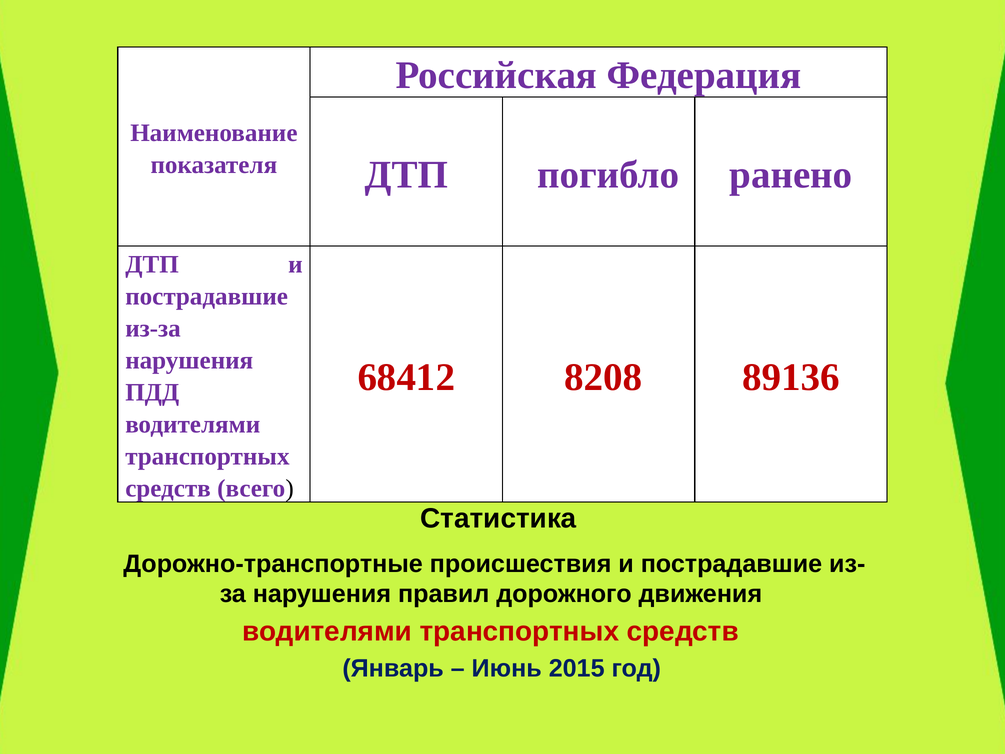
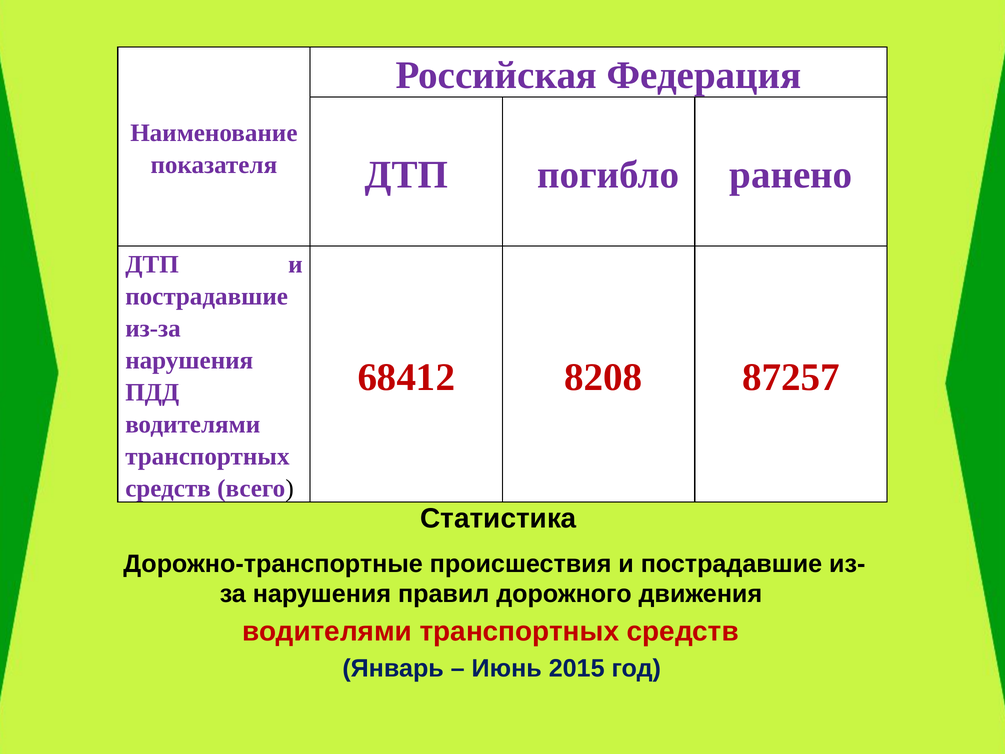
89136: 89136 -> 87257
